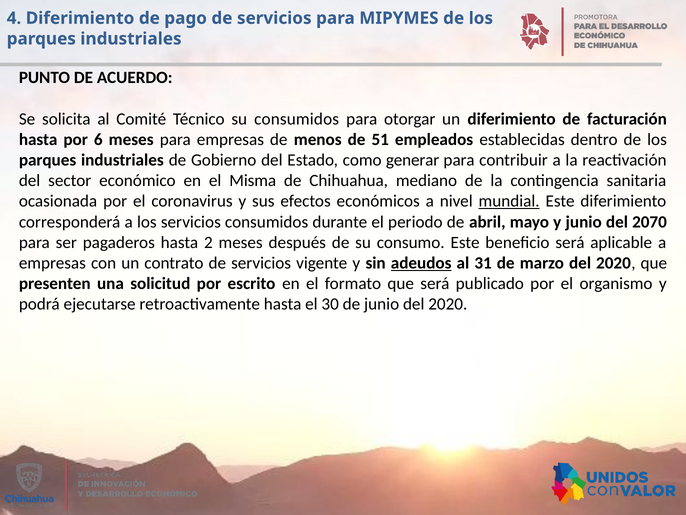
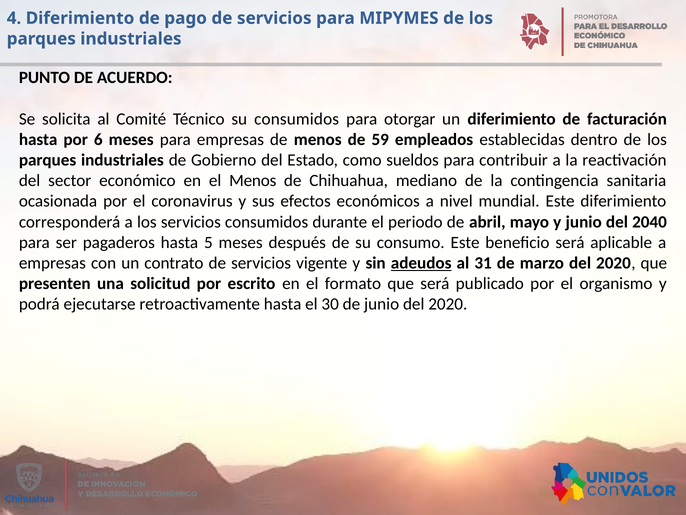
51: 51 -> 59
generar: generar -> sueldos
el Misma: Misma -> Menos
mundial underline: present -> none
2070: 2070 -> 2040
2: 2 -> 5
